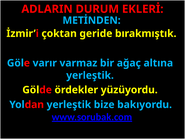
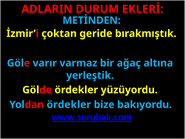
Yoldan yerleştik: yerleştik -> ördekler
